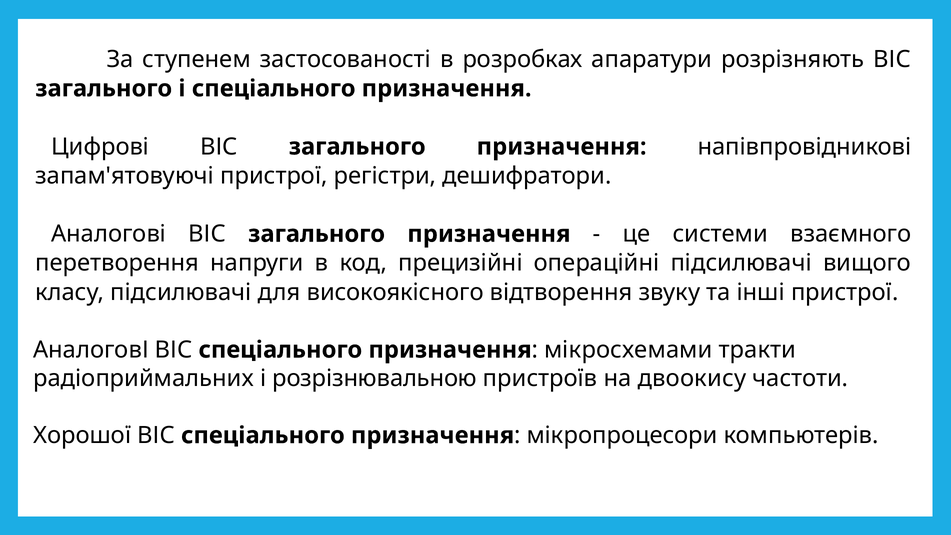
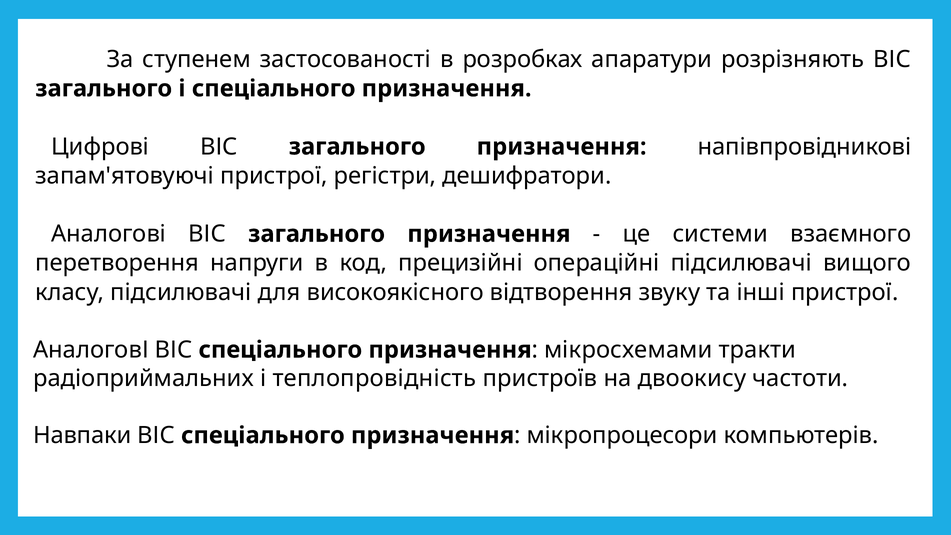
розрізнювальною: розрізнювальною -> теплопровідність
Хорошої: Хорошої -> Навпаки
